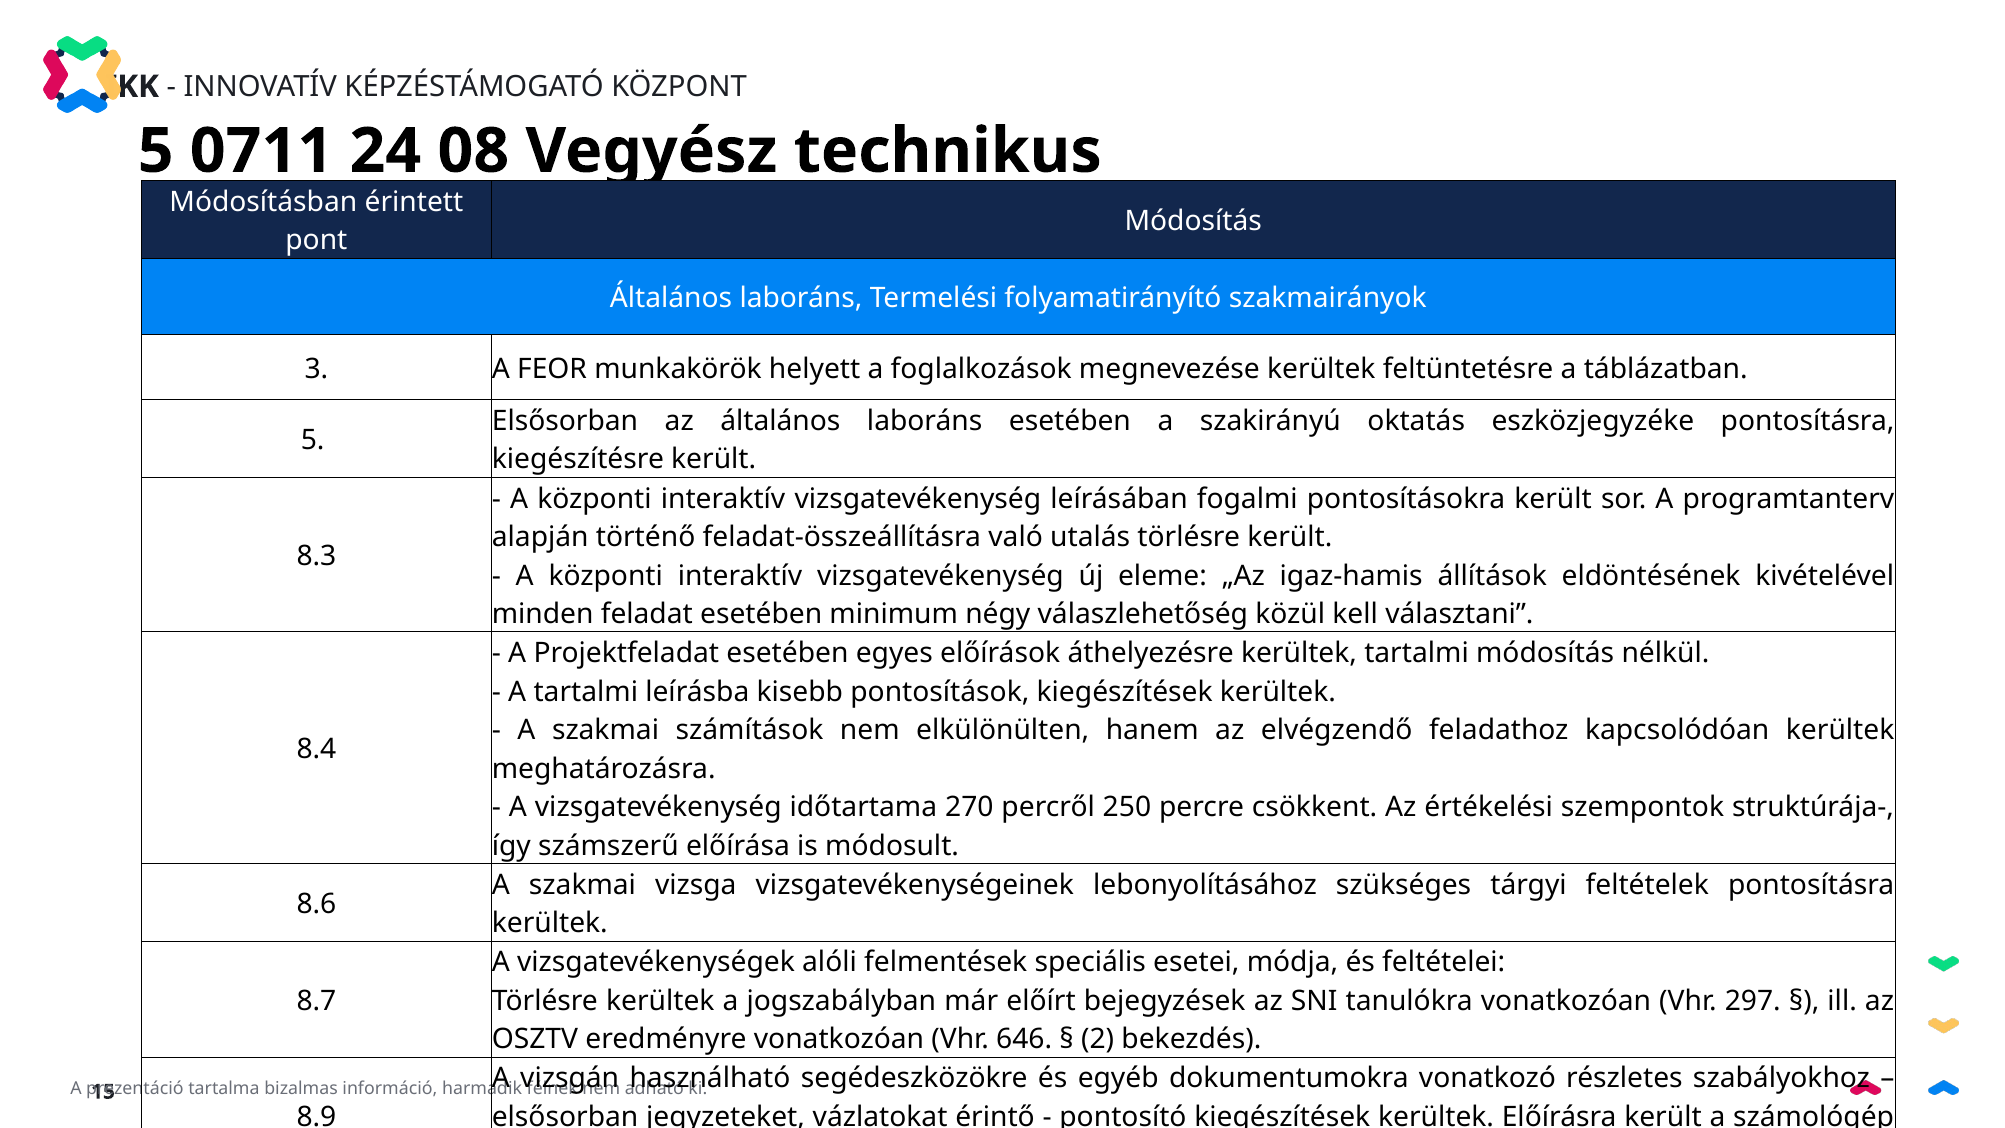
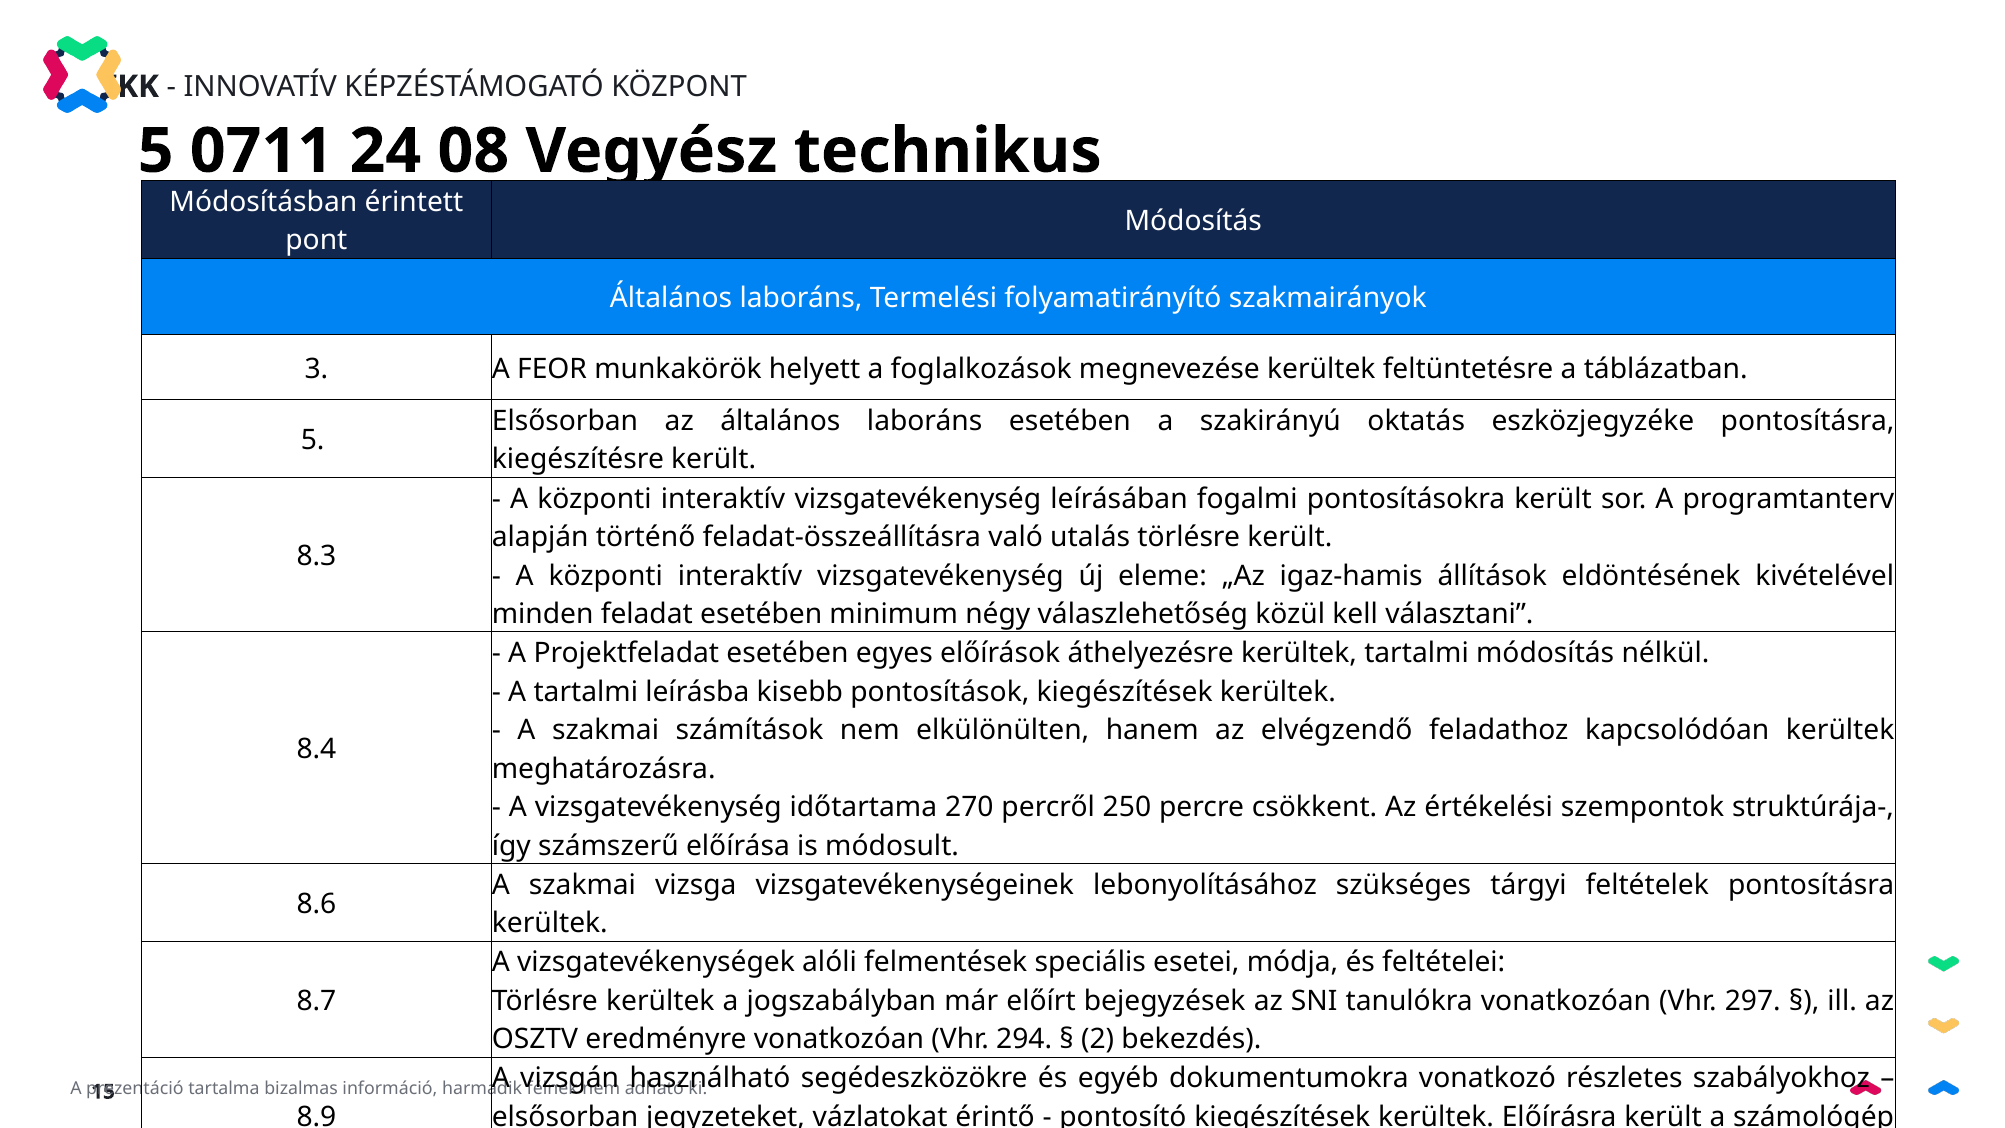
646: 646 -> 294
